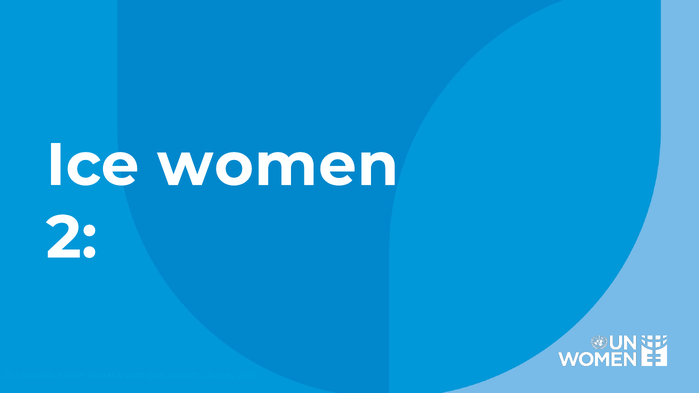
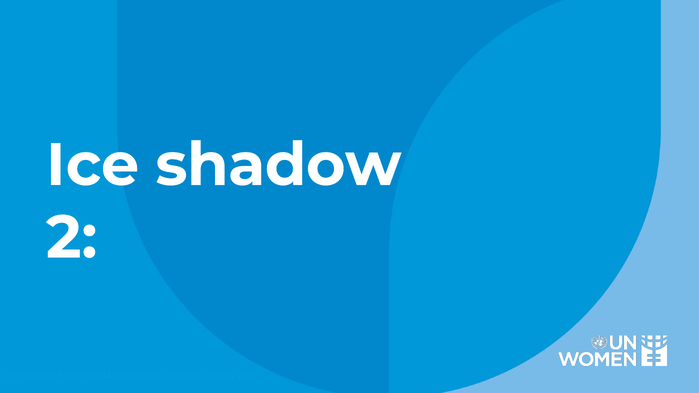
women: women -> shadow
